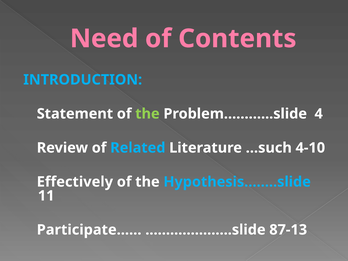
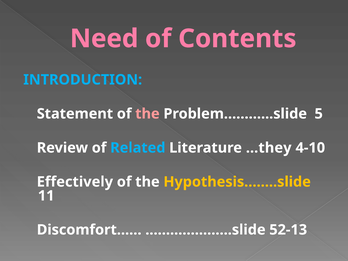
the at (147, 114) colour: light green -> pink
4: 4 -> 5
…such: …such -> …they
Hypothesis……..slide colour: light blue -> yellow
Participate……: Participate…… -> Discomfort……
87-13: 87-13 -> 52-13
